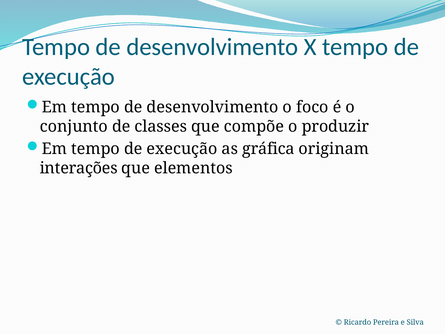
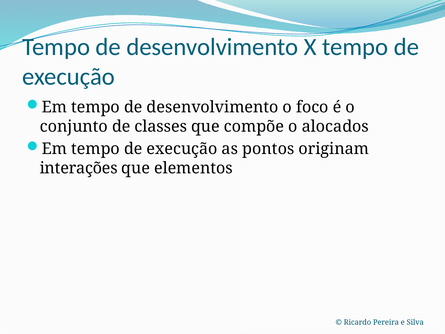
produzir: produzir -> alocados
gráfica: gráfica -> pontos
